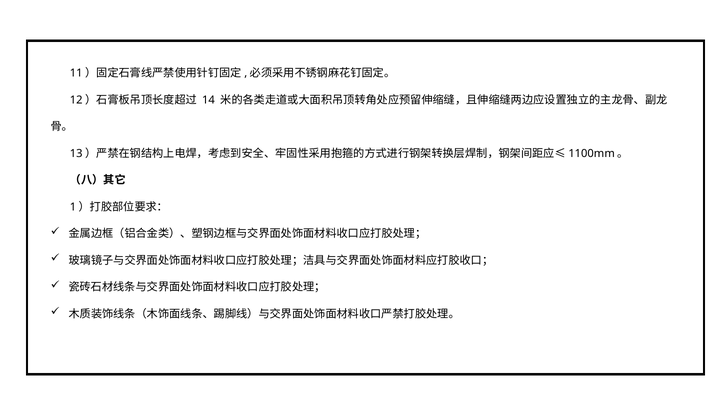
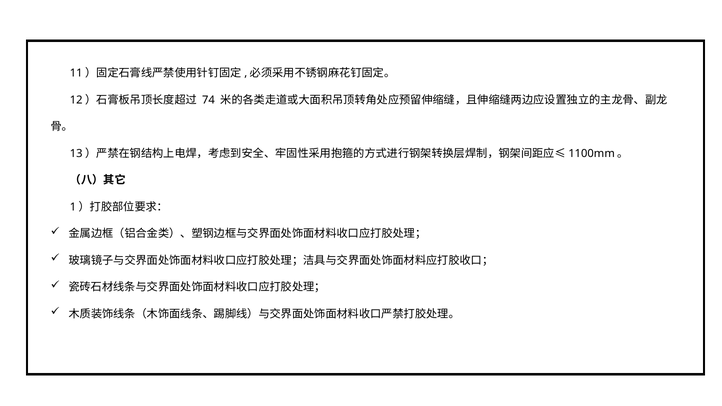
14: 14 -> 74
